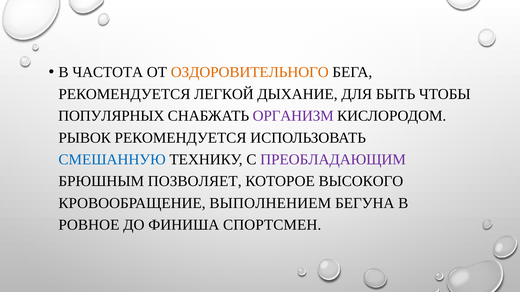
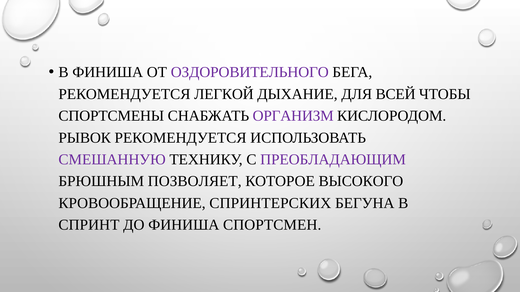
В ЧАСТОТА: ЧАСТОТА -> ФИНИША
ОЗДОРОВИТЕЛЬНОГО colour: orange -> purple
БЫТЬ: БЫТЬ -> ВСЕЙ
ПОПУЛЯРНЫХ: ПОПУЛЯРНЫХ -> СПОРТСМЕНЫ
СМЕШАННУЮ colour: blue -> purple
ВЫПОЛНЕНИЕМ: ВЫПОЛНЕНИЕМ -> СПРИНТЕРСКИХ
РОВНОЕ: РОВНОЕ -> СПРИНТ
